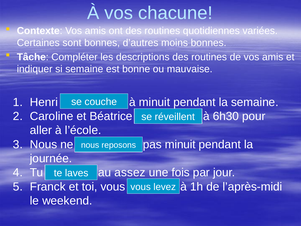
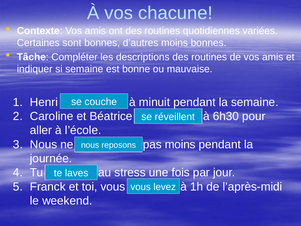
pas minuit: minuit -> moins
assez: assez -> stress
